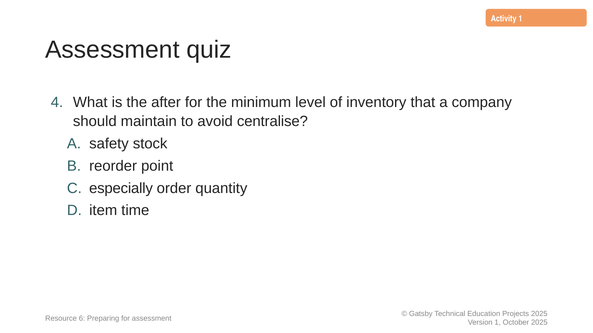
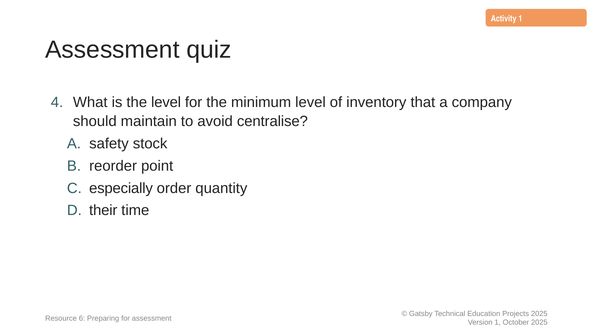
the after: after -> level
item: item -> their
